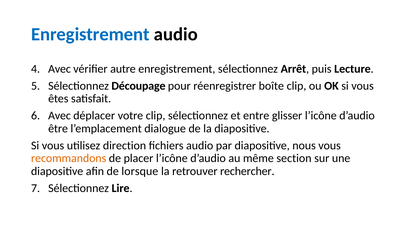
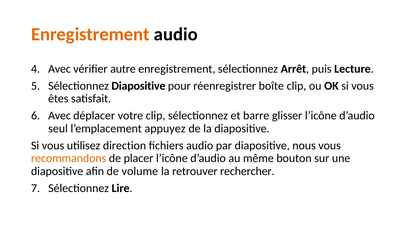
Enregistrement at (90, 34) colour: blue -> orange
Sélectionnez Découpage: Découpage -> Diapositive
entre: entre -> barre
être: être -> seul
dialogue: dialogue -> appuyez
section: section -> bouton
lorsque: lorsque -> volume
